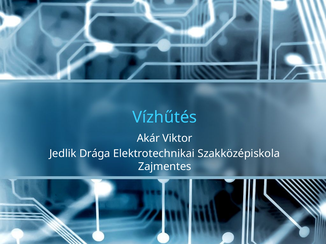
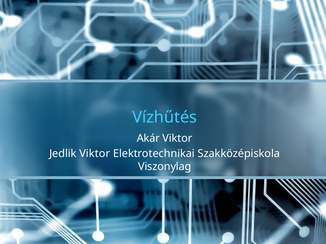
Jedlik Drága: Drága -> Viktor
Zajmentes: Zajmentes -> Viszonylag
